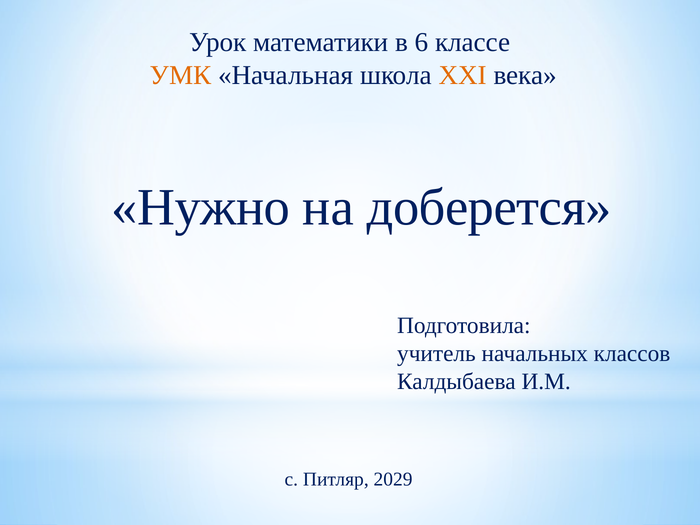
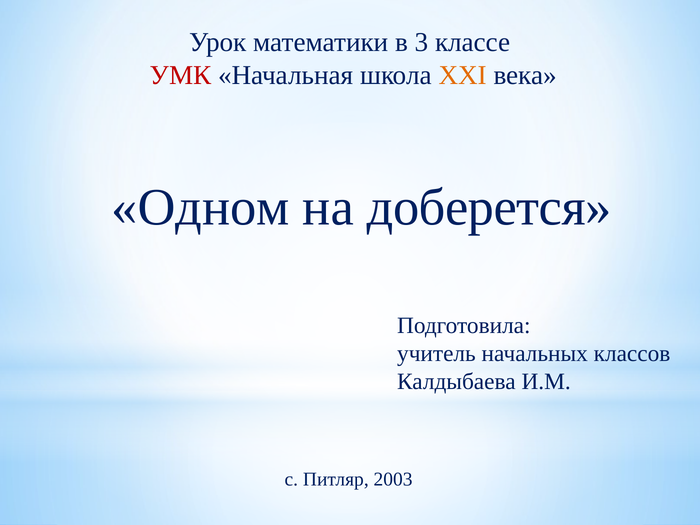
6: 6 -> 3
УМК colour: orange -> red
Нужно: Нужно -> Одном
2029: 2029 -> 2003
